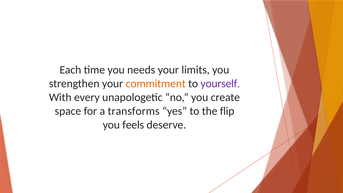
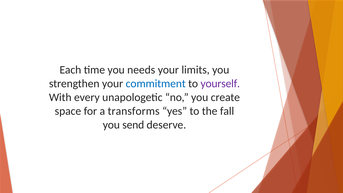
commitment colour: orange -> blue
flip: flip -> fall
feels: feels -> send
